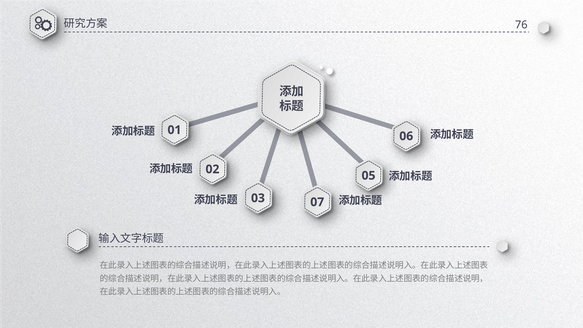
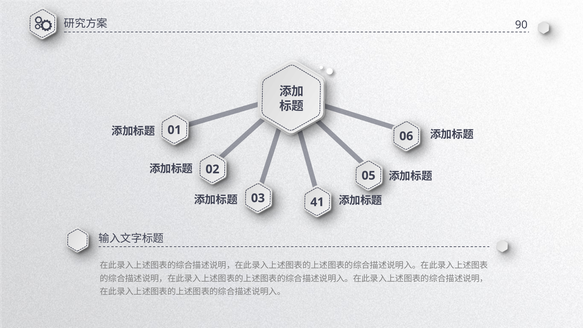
76: 76 -> 90
07: 07 -> 41
